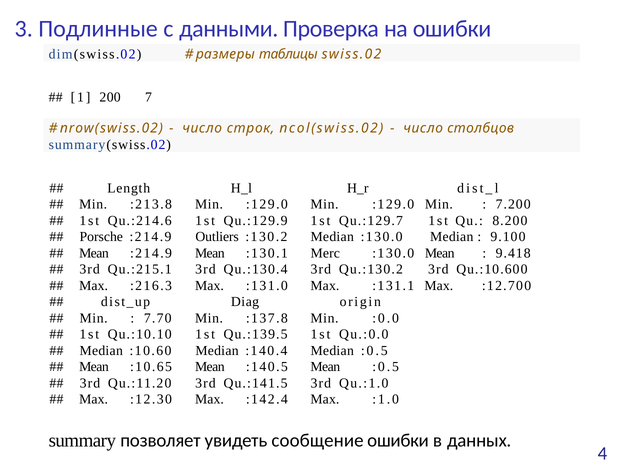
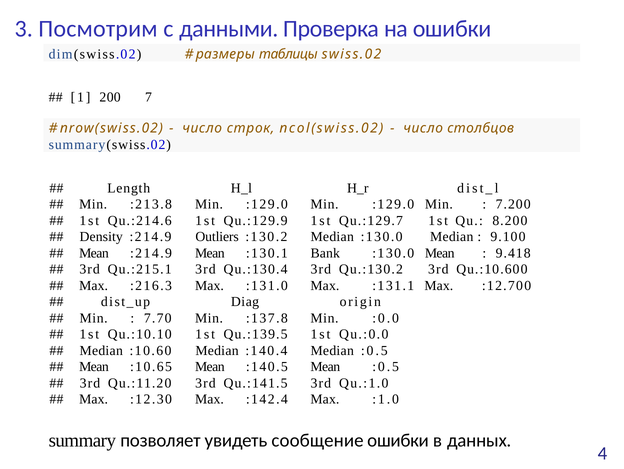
Подлинные: Подлинные -> Посмотрим
Porsche: Porsche -> Density
Merc: Merc -> Bank
